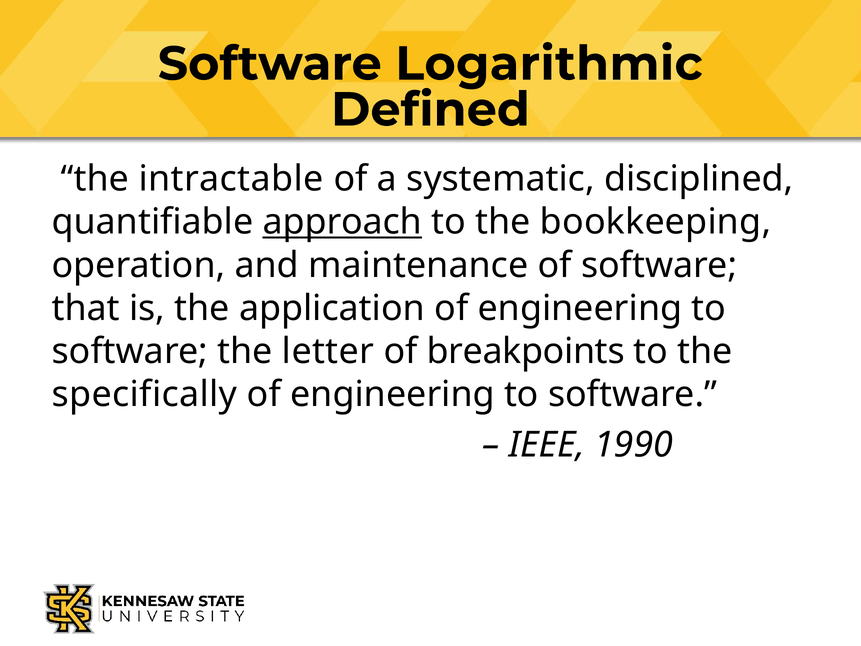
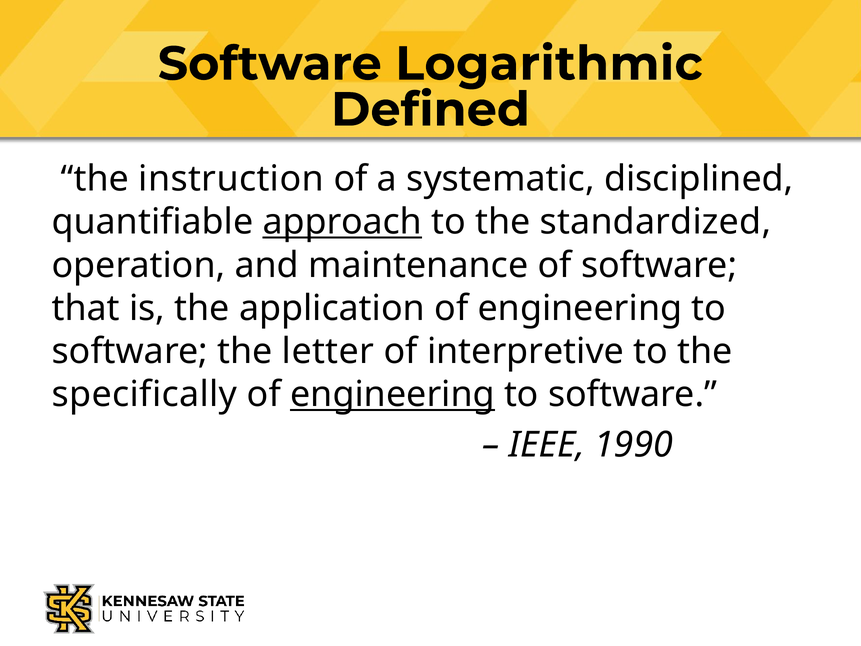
intractable: intractable -> instruction
bookkeeping: bookkeeping -> standardized
breakpoints: breakpoints -> interpretive
engineering at (392, 394) underline: none -> present
